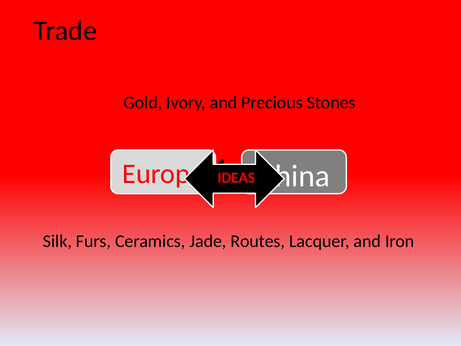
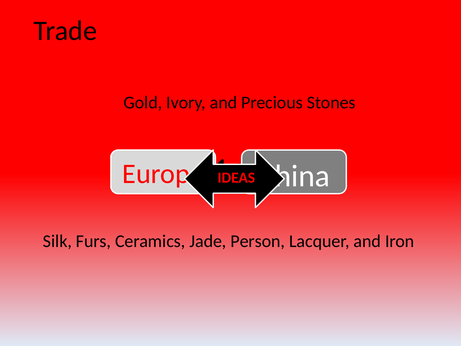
Routes: Routes -> Person
